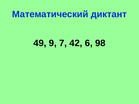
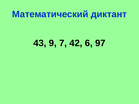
49: 49 -> 43
98: 98 -> 97
